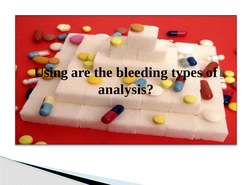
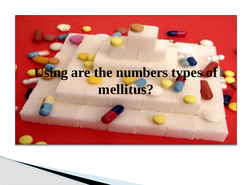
bleeding: bleeding -> numbers
analysis: analysis -> mellitus
